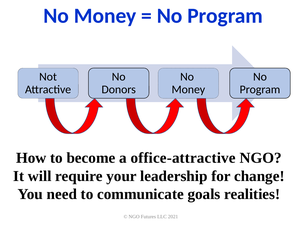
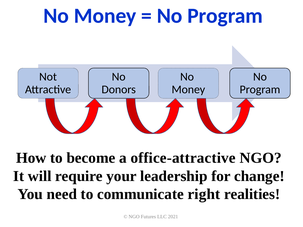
goals: goals -> right
